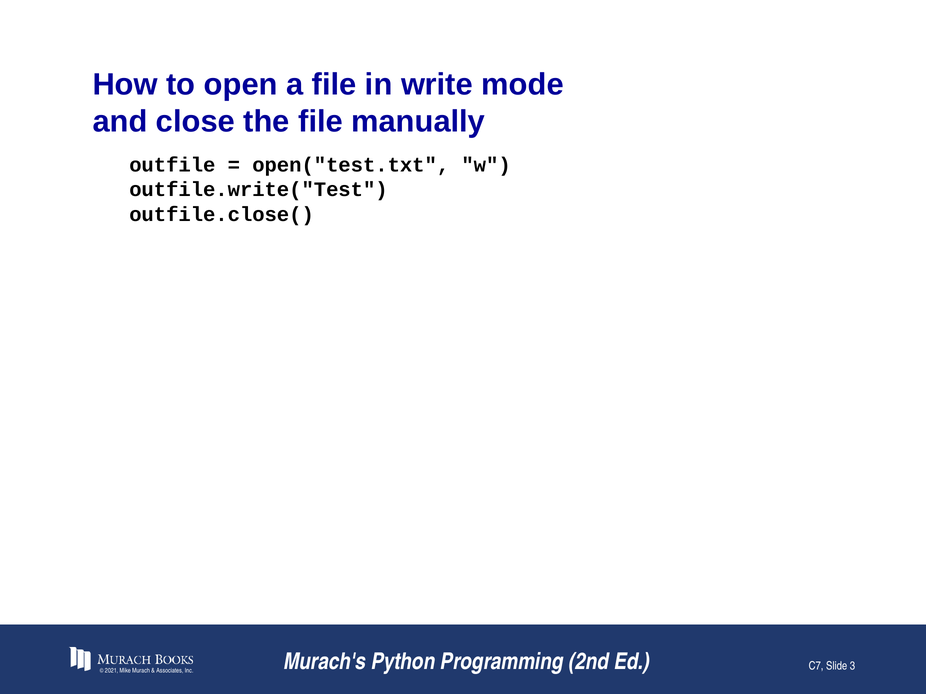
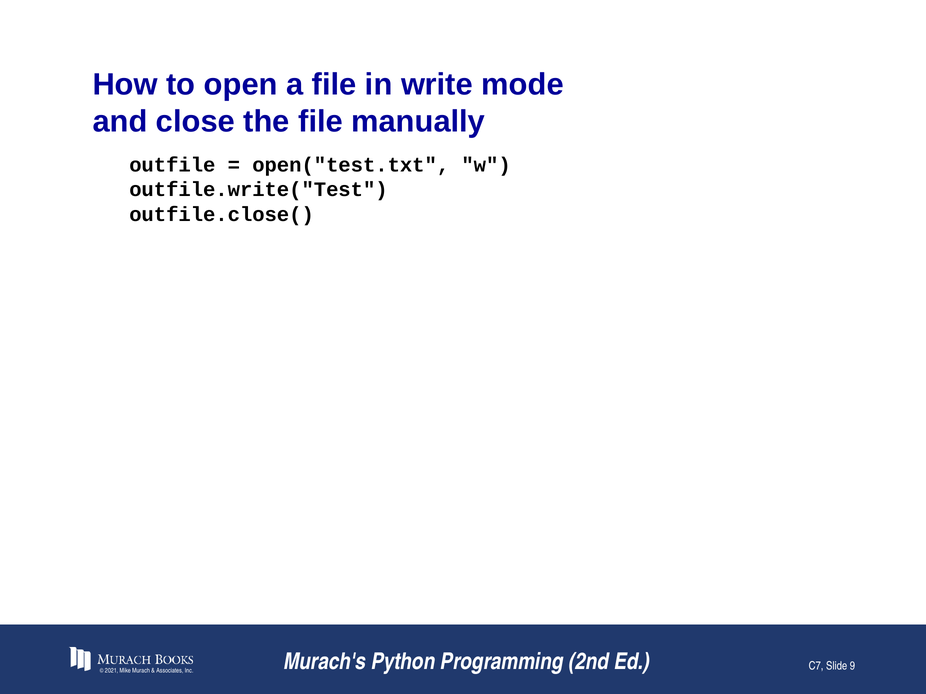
3: 3 -> 9
